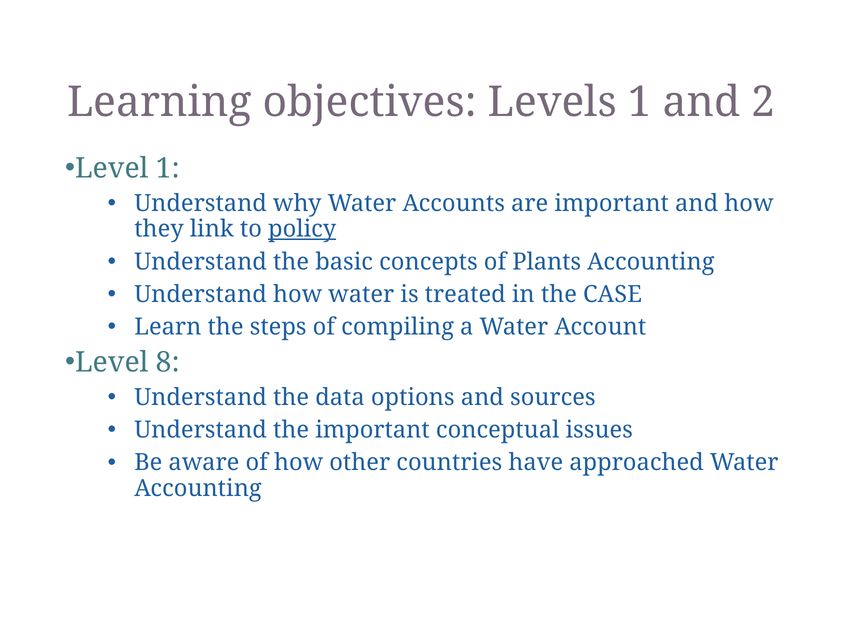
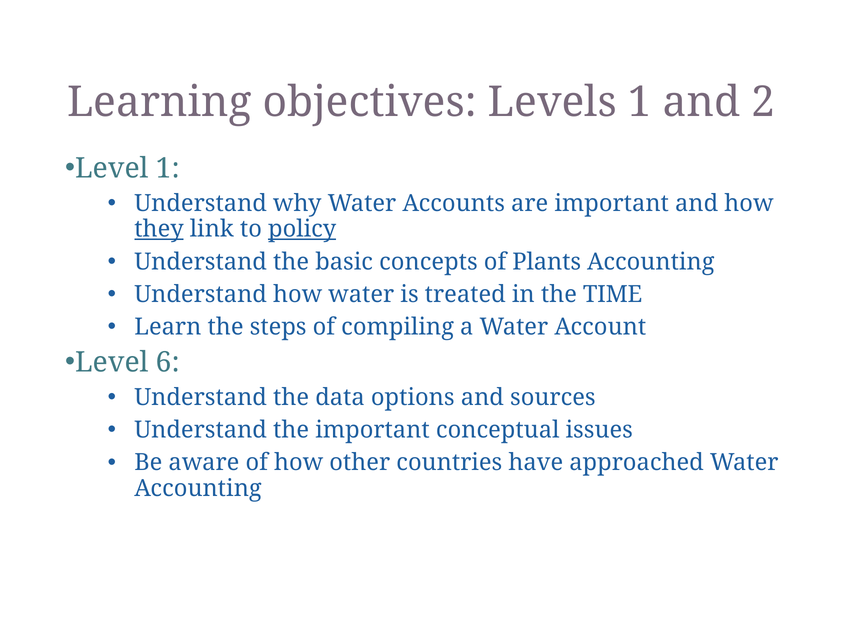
they underline: none -> present
CASE: CASE -> TIME
8: 8 -> 6
